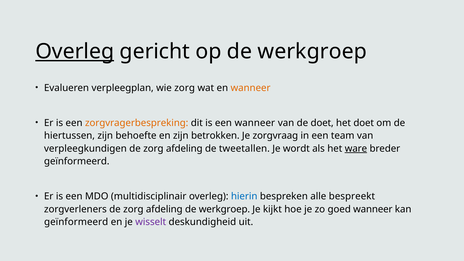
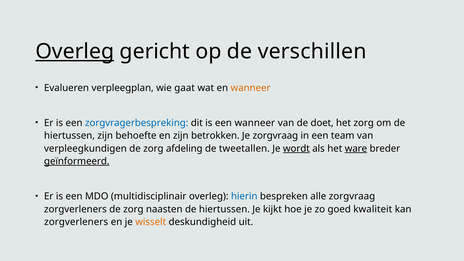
op de werkgroep: werkgroep -> verschillen
wie zorg: zorg -> gaat
zorgvragerbespreking colour: orange -> blue
het doet: doet -> zorg
wordt underline: none -> present
geïnformeerd at (77, 161) underline: none -> present
alle bespreekt: bespreekt -> zorgvraag
zorgverleners de zorg afdeling: afdeling -> naasten
werkgroep at (224, 209): werkgroep -> hiertussen
goed wanneer: wanneer -> kwaliteit
geïnformeerd at (76, 222): geïnformeerd -> zorgverleners
wisselt colour: purple -> orange
